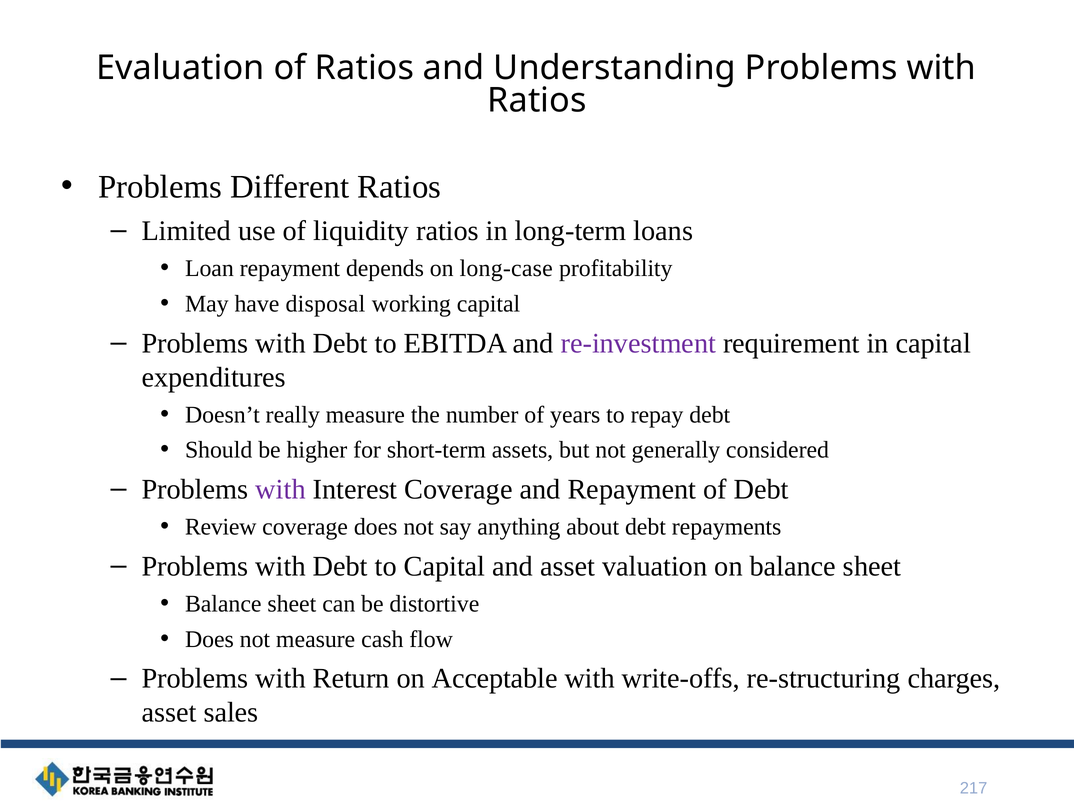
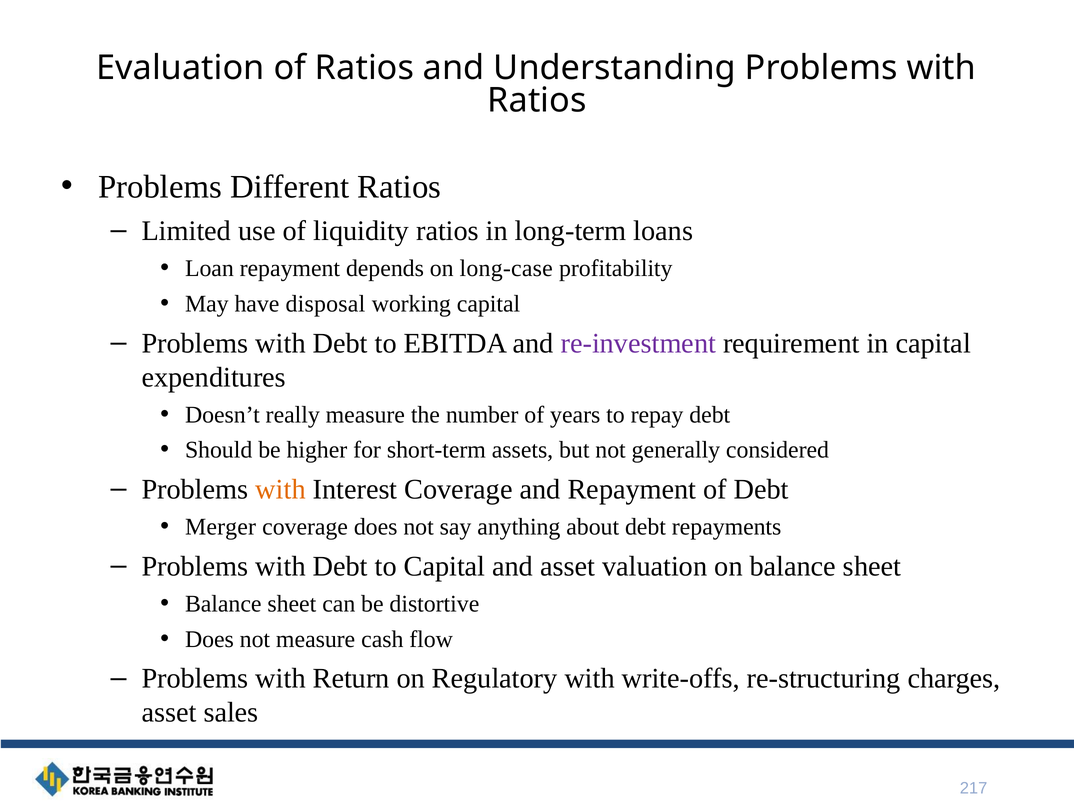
with at (281, 489) colour: purple -> orange
Review: Review -> Merger
Acceptable: Acceptable -> Regulatory
